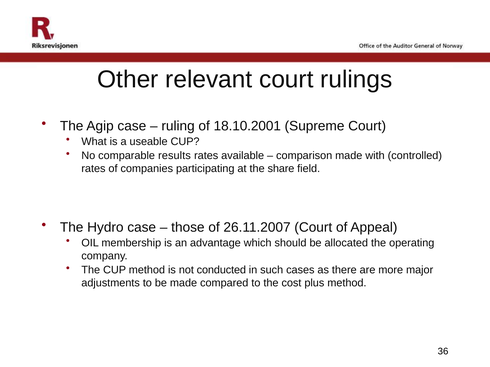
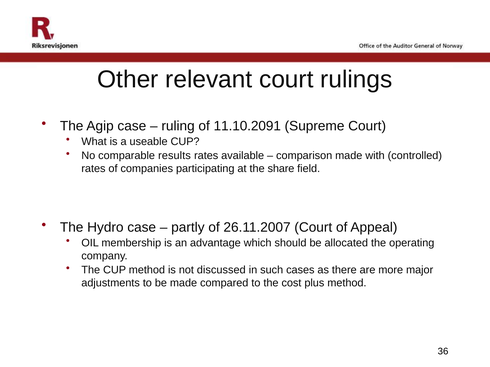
18.10.2001: 18.10.2001 -> 11.10.2091
those: those -> partly
conducted: conducted -> discussed
